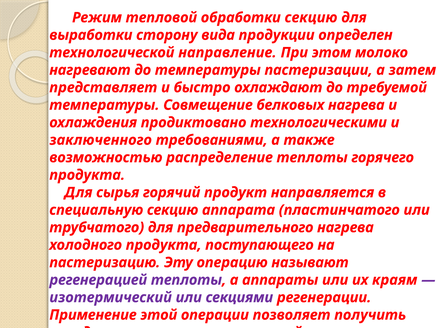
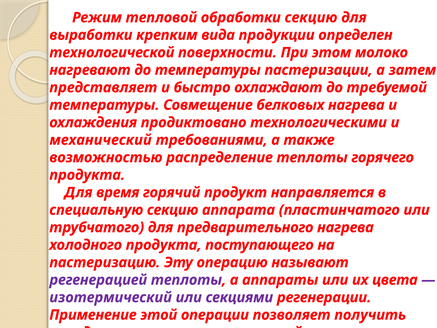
сторону: сторону -> крепким
направление: направление -> поверхности
заключенного: заключенного -> механический
сырья: сырья -> время
краям: краям -> цвета
